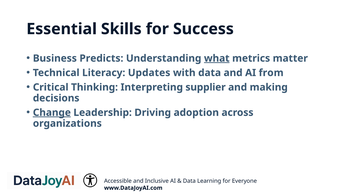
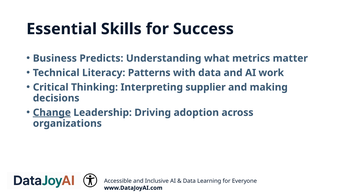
what underline: present -> none
Updates: Updates -> Patterns
from: from -> work
